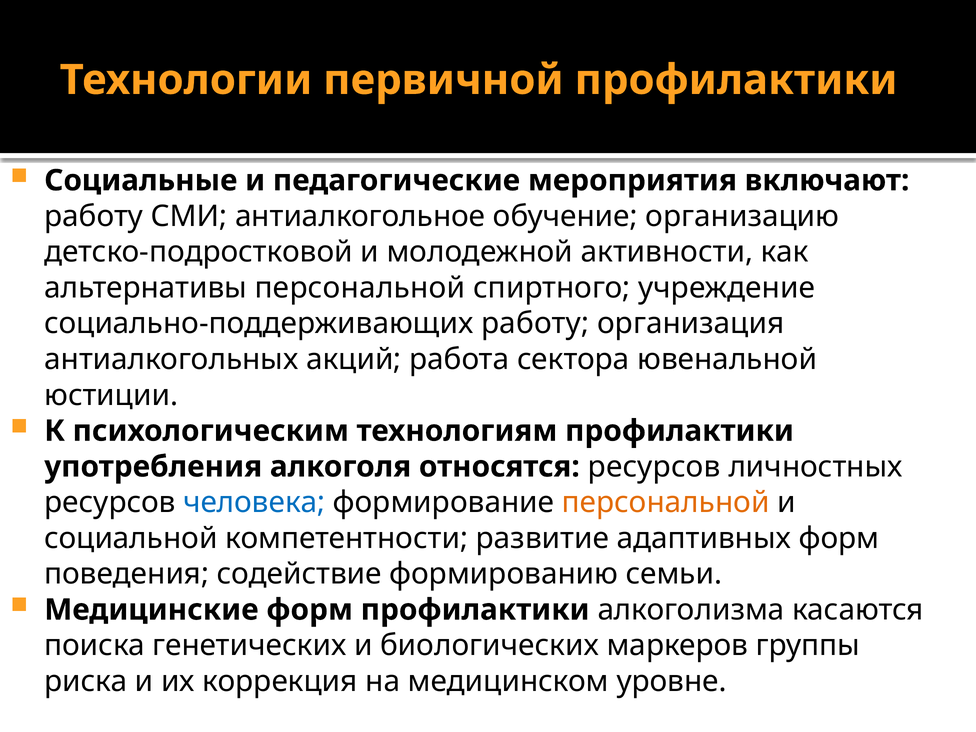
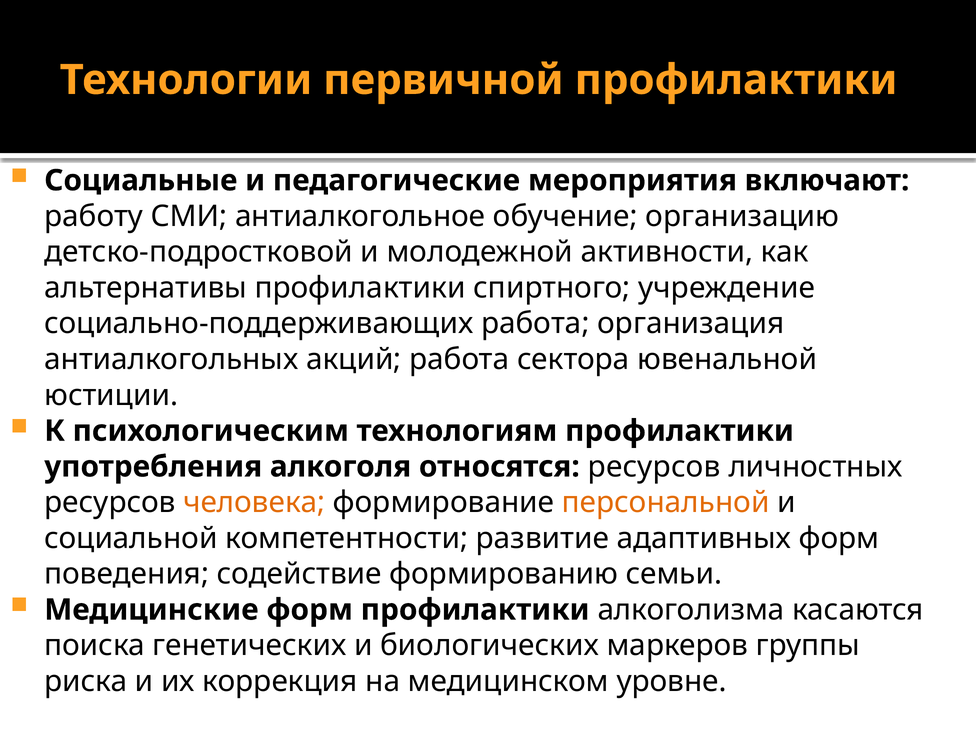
альтернативы персональной: персональной -> профилактики
социально-поддерживающих работу: работу -> работа
человека colour: blue -> orange
